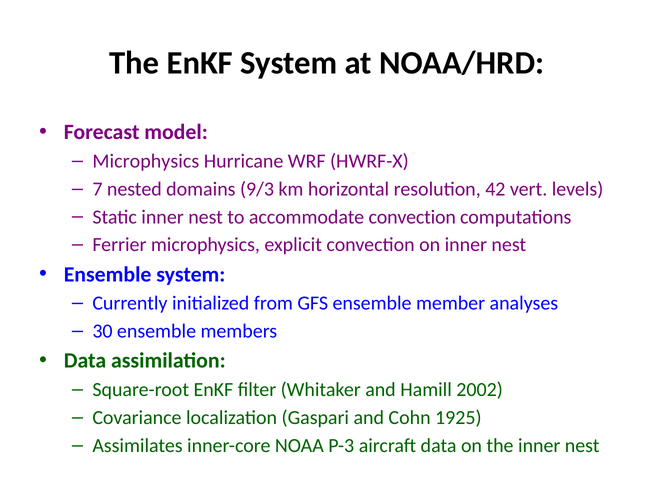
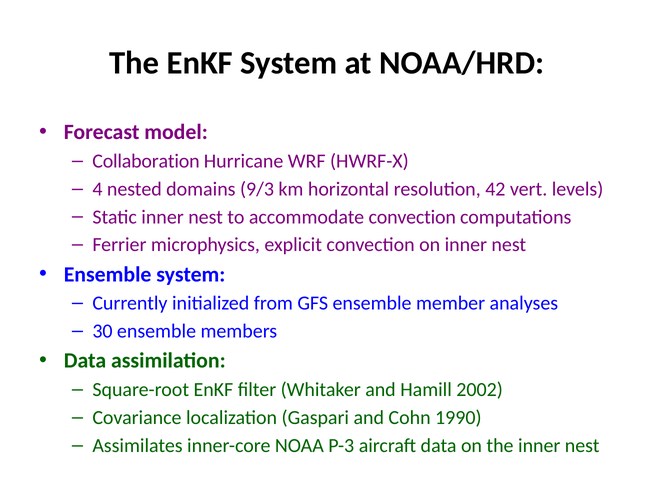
Microphysics at (146, 161): Microphysics -> Collaboration
7: 7 -> 4
1925: 1925 -> 1990
